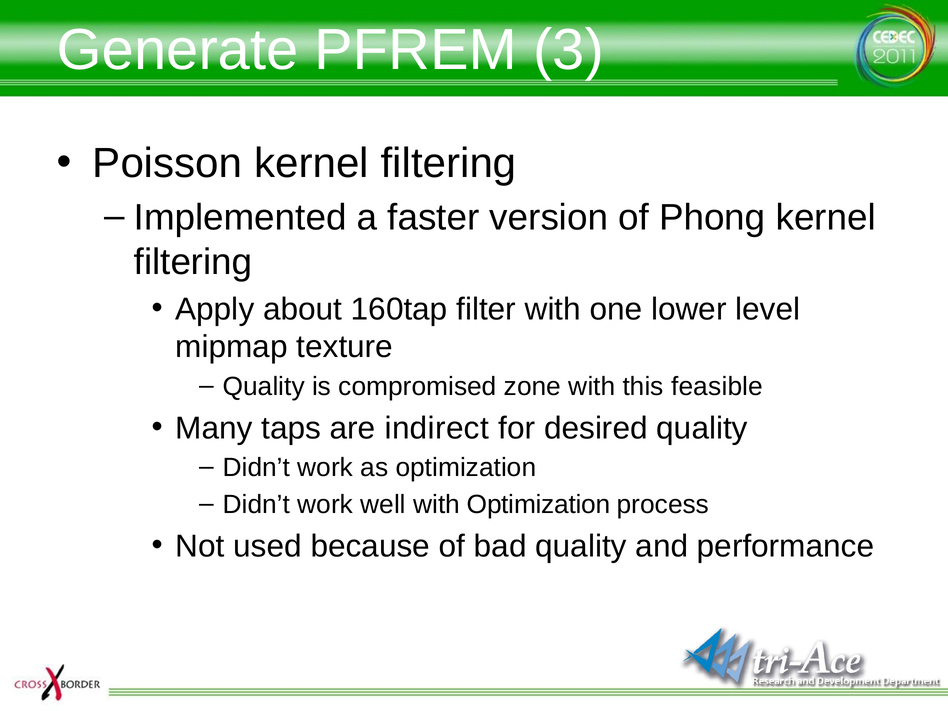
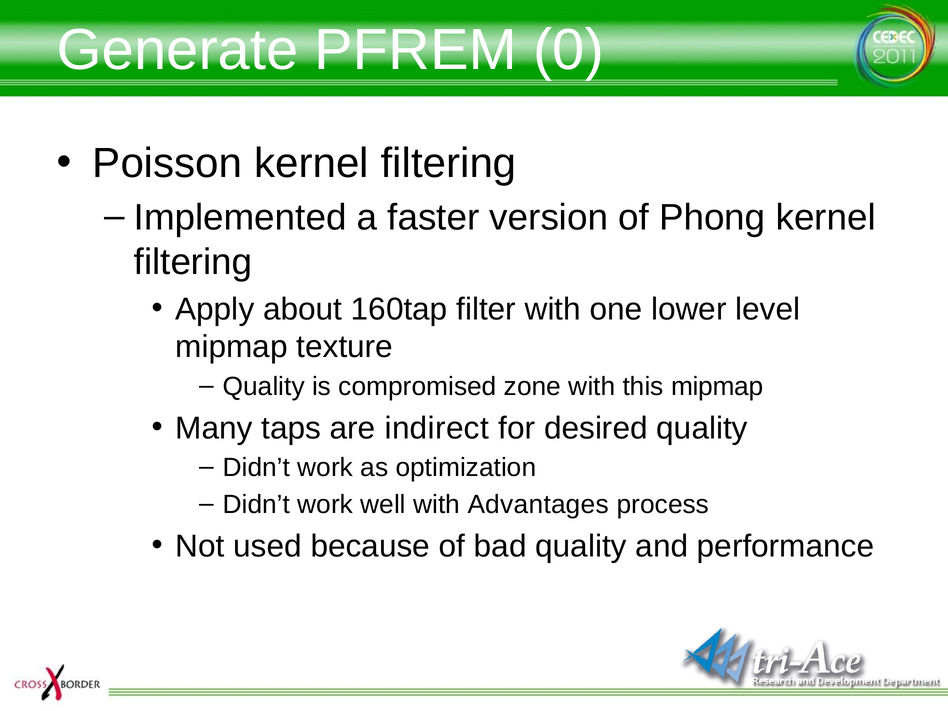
3: 3 -> 0
this feasible: feasible -> mipmap
with Optimization: Optimization -> Advantages
